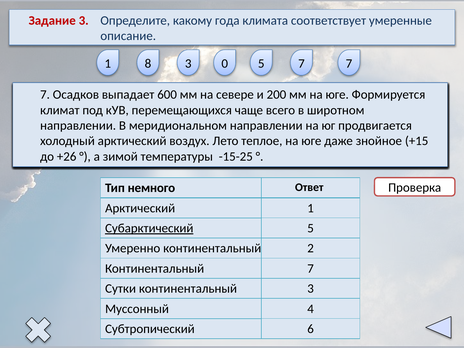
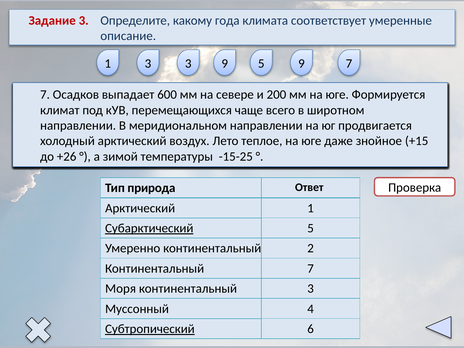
1 8: 8 -> 3
3 0: 0 -> 9
5 7: 7 -> 9
Тип немного: немного -> природа
Сутки at (121, 289): Сутки -> Моря
Субтропический underline: none -> present
